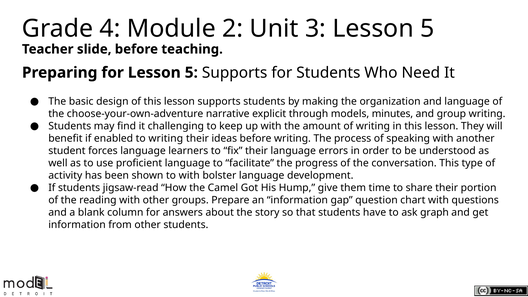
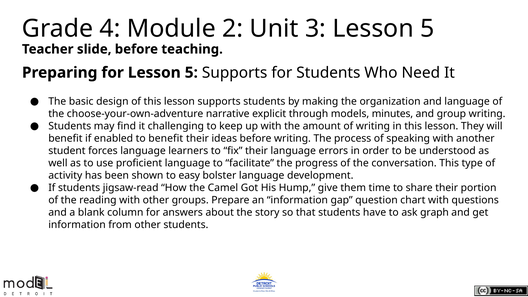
to writing: writing -> benefit
to with: with -> easy
